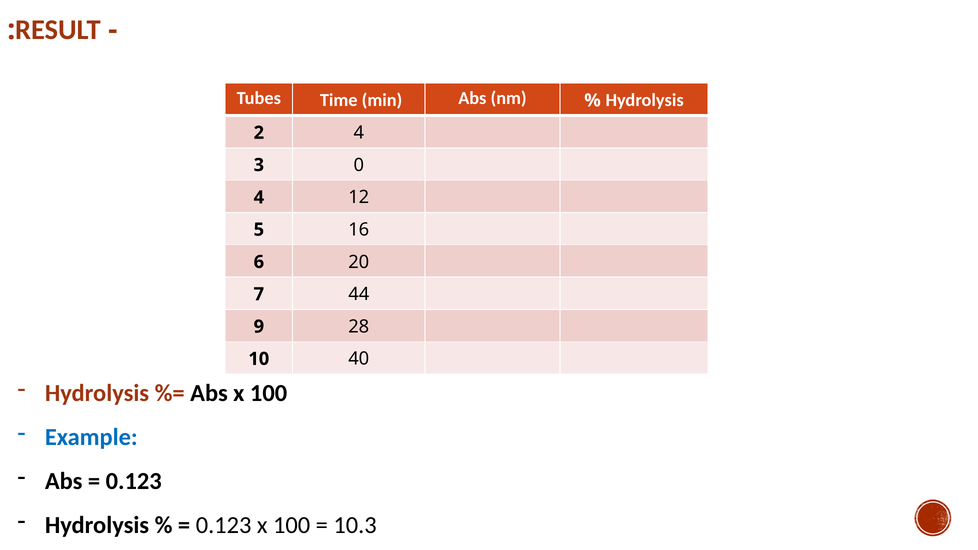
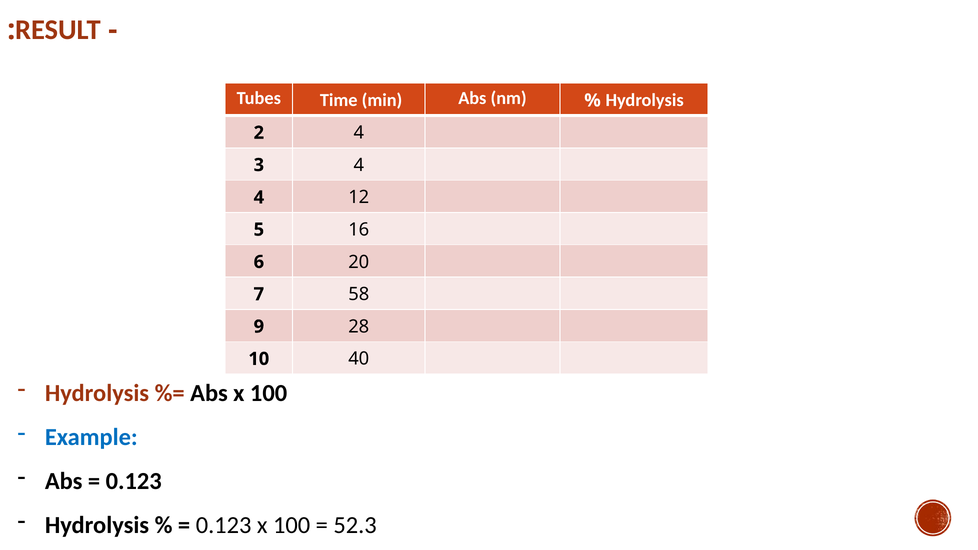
3 0: 0 -> 4
44: 44 -> 58
10.3: 10.3 -> 52.3
